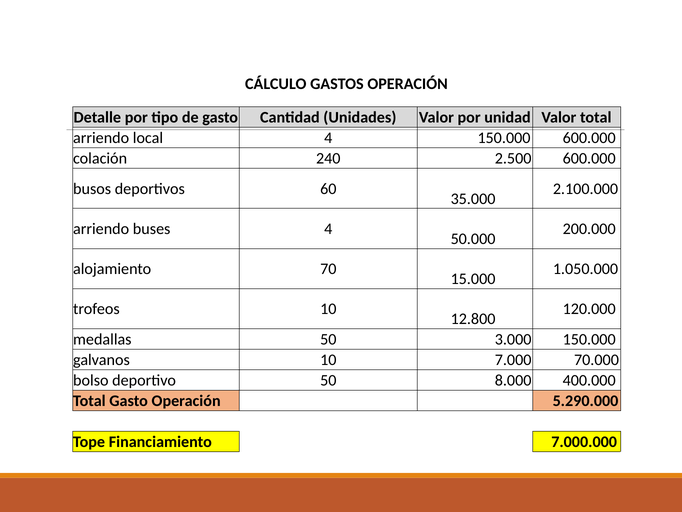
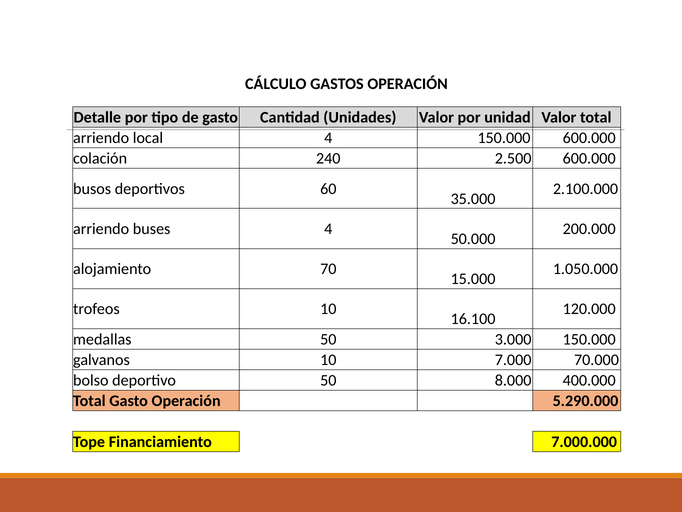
12.800: 12.800 -> 16.100
